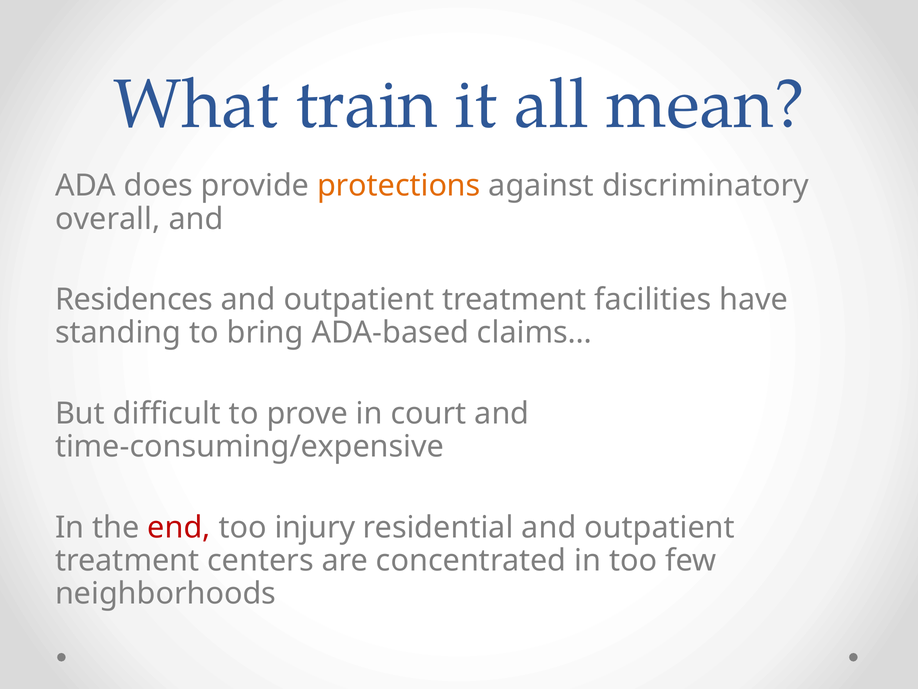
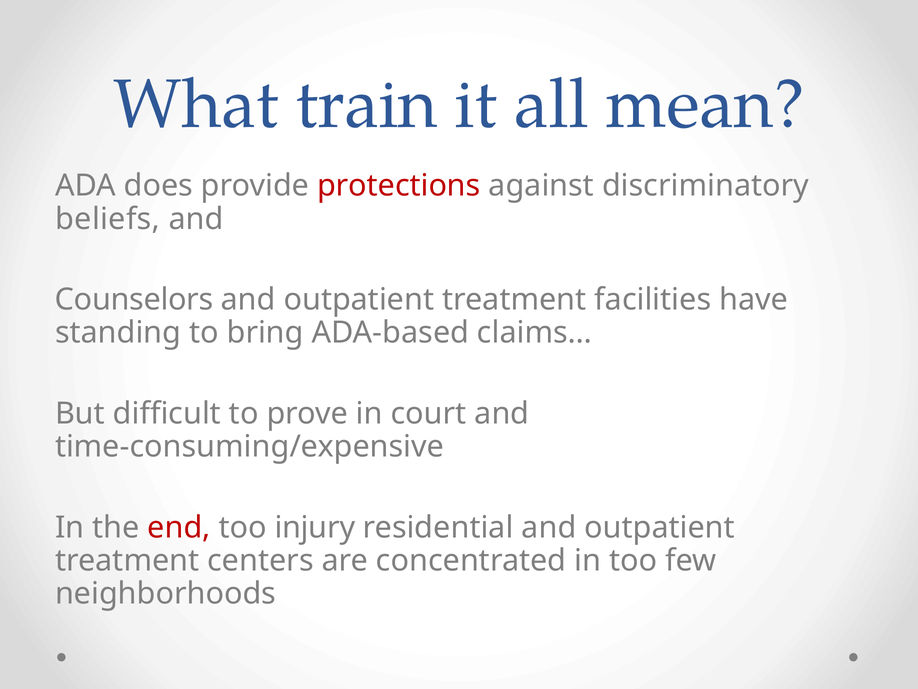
protections colour: orange -> red
overall: overall -> beliefs
Residences: Residences -> Counselors
